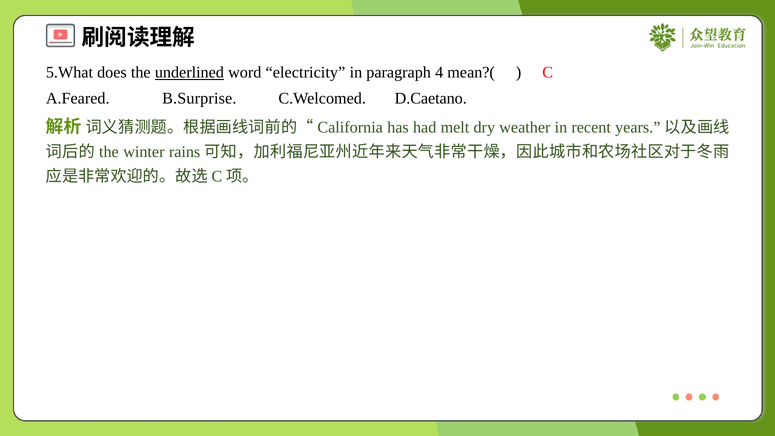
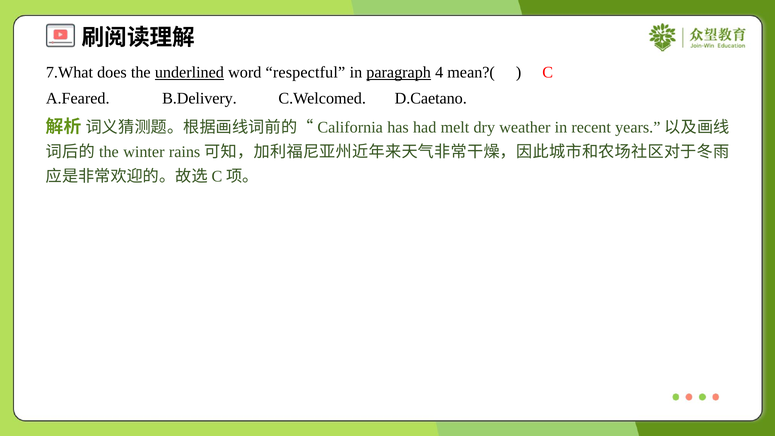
5.What: 5.What -> 7.What
electricity: electricity -> respectful
paragraph underline: none -> present
B.Surprise: B.Surprise -> B.Delivery
